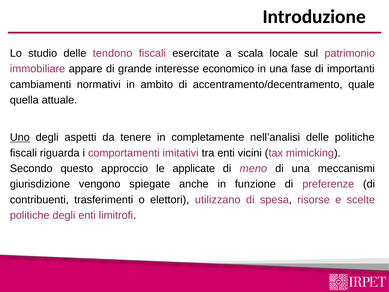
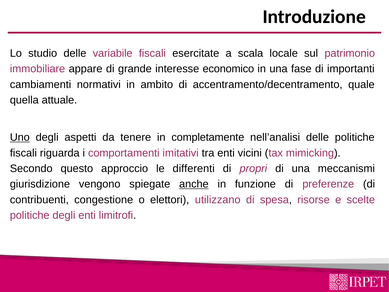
tendono: tendono -> variabile
applicate: applicate -> differenti
meno: meno -> propri
anche underline: none -> present
trasferimenti: trasferimenti -> congestione
